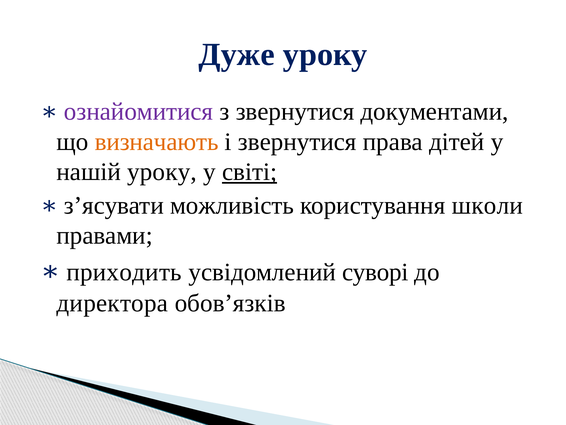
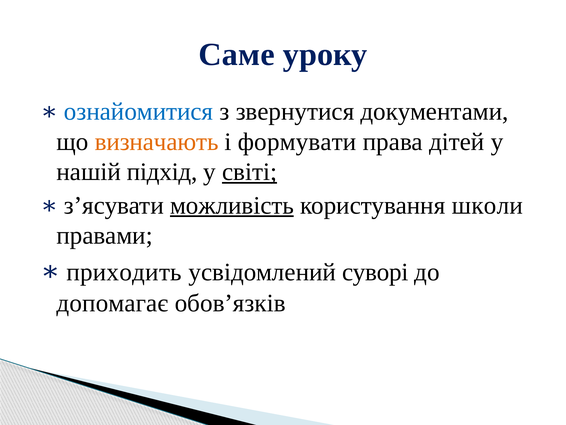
Дуже: Дуже -> Саме
ознайомитися colour: purple -> blue
і звернутися: звернутися -> формувати
нашій уроку: уроку -> підхід
можливість underline: none -> present
директора: директора -> допомагає
